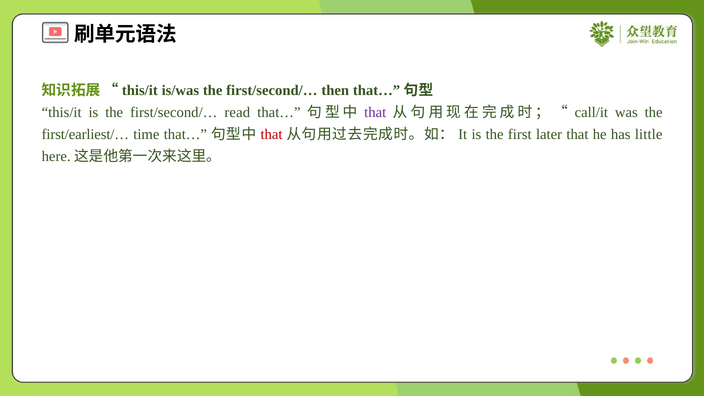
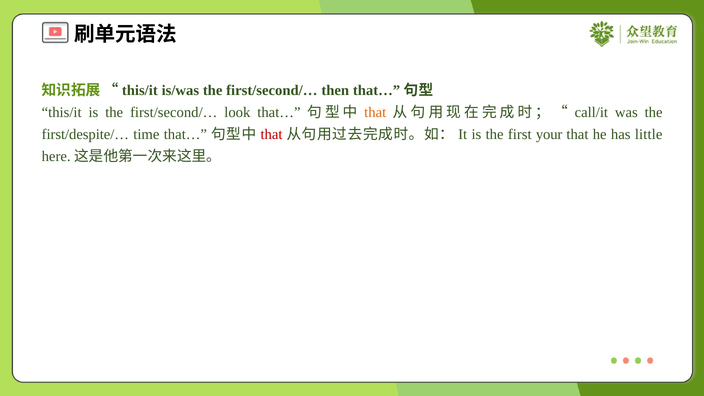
read: read -> look
that at (375, 112) colour: purple -> orange
first/earliest/…: first/earliest/… -> first/despite/…
later: later -> your
